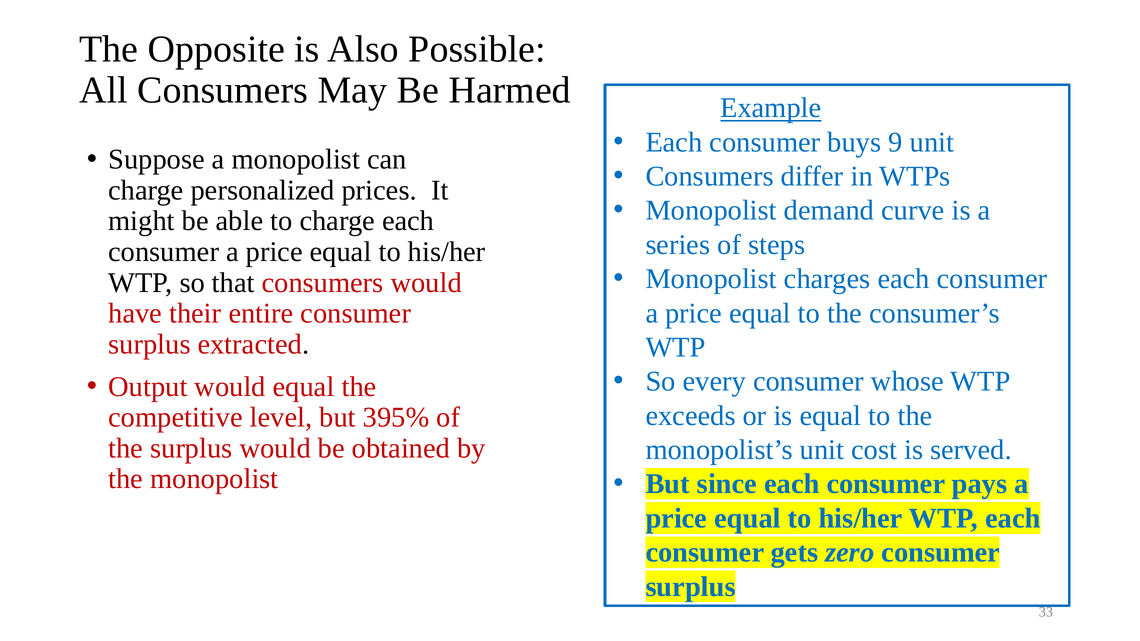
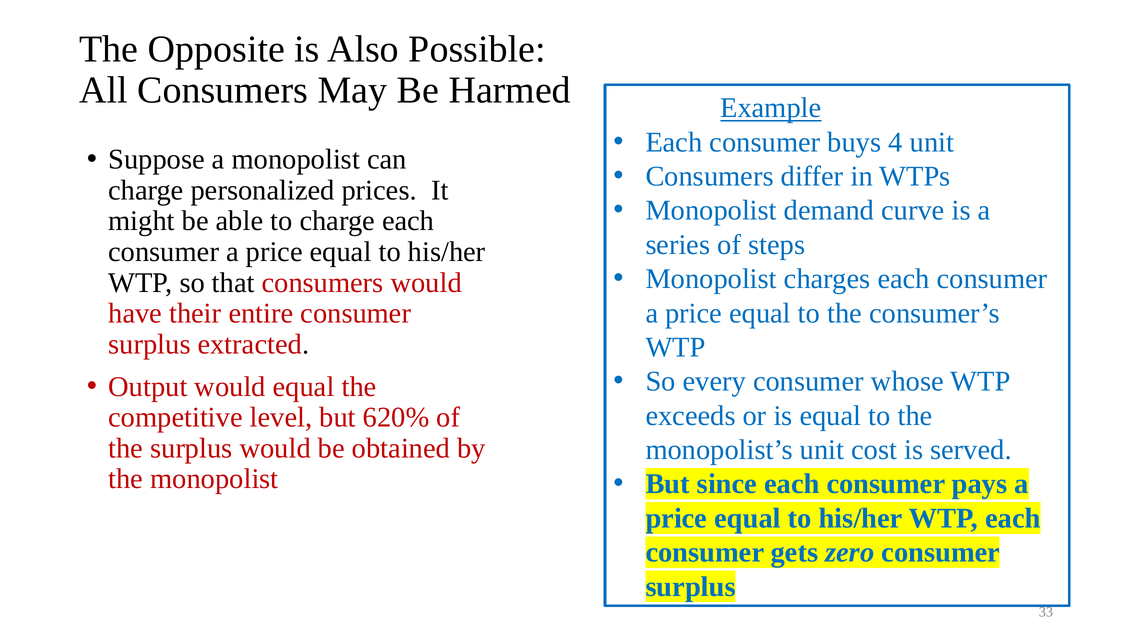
9: 9 -> 4
395%: 395% -> 620%
